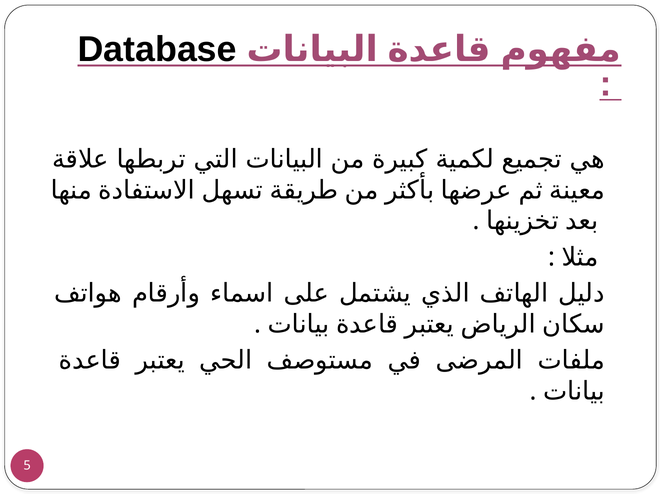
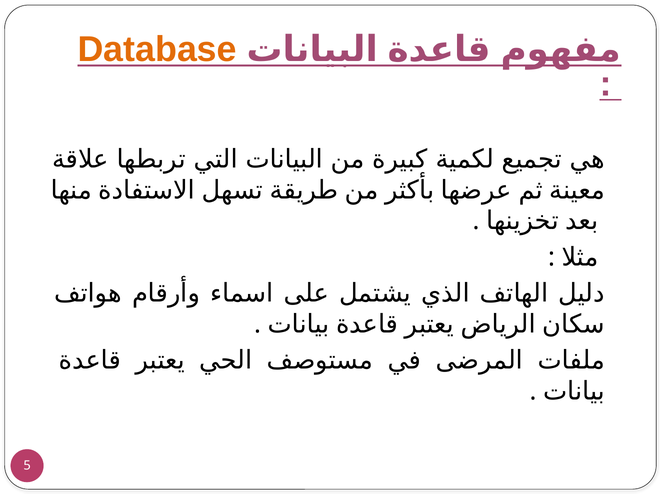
Database colour: black -> orange
